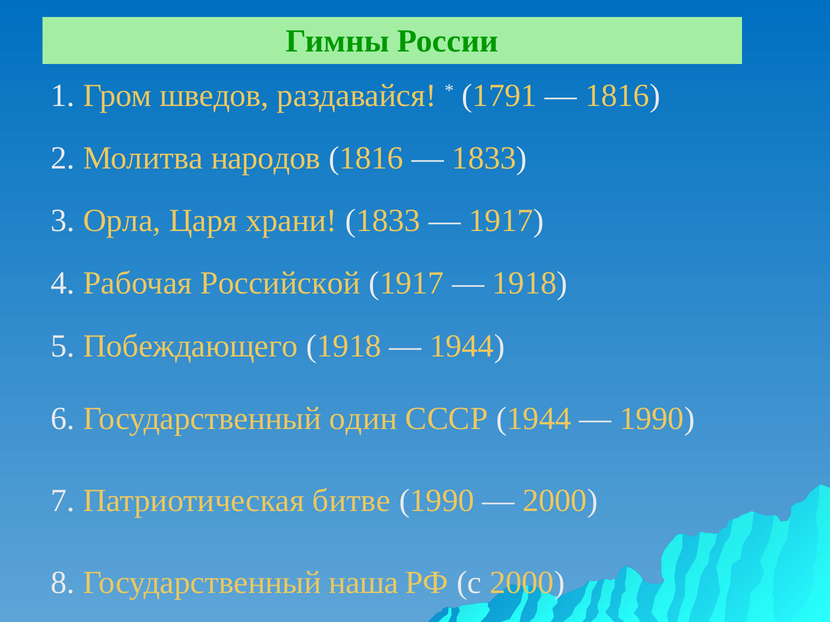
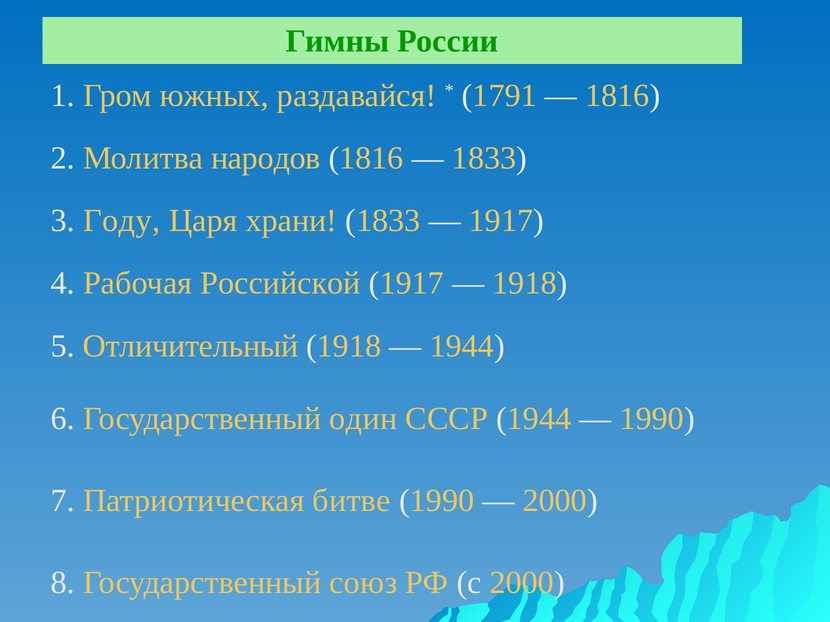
шведов: шведов -> южных
Орла: Орла -> Году
Побеждающего: Побеждающего -> Отличительный
наша: наша -> союз
